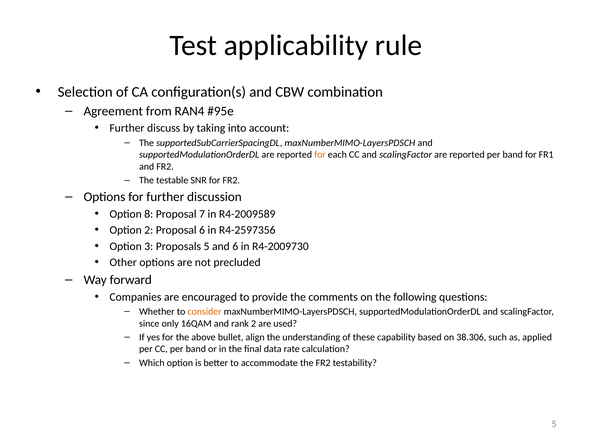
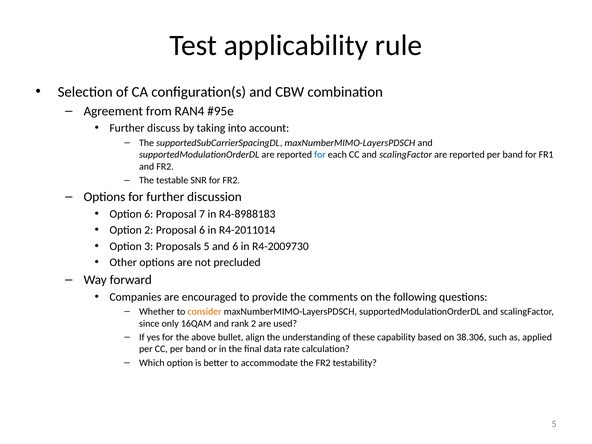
for at (320, 155) colour: orange -> blue
Option 8: 8 -> 6
R4-2009589: R4-2009589 -> R4-8988183
R4-2597356: R4-2597356 -> R4-2011014
